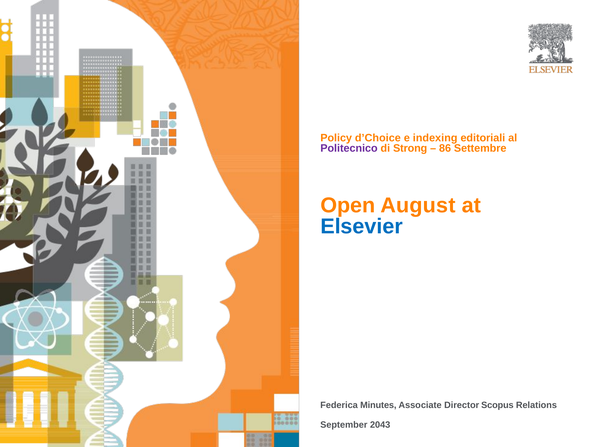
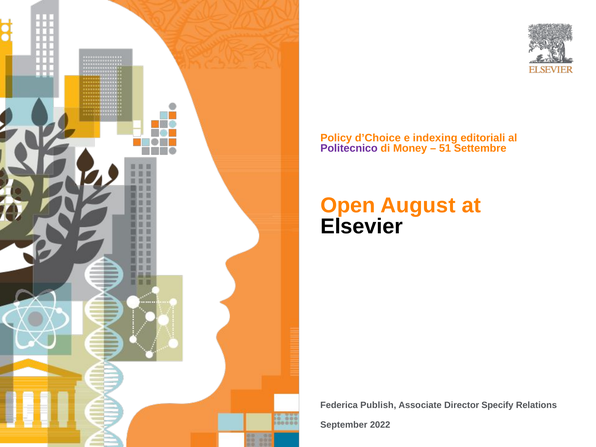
Strong: Strong -> Money
86: 86 -> 51
Elsevier colour: blue -> black
Minutes: Minutes -> Publish
Scopus: Scopus -> Specify
2043: 2043 -> 2022
